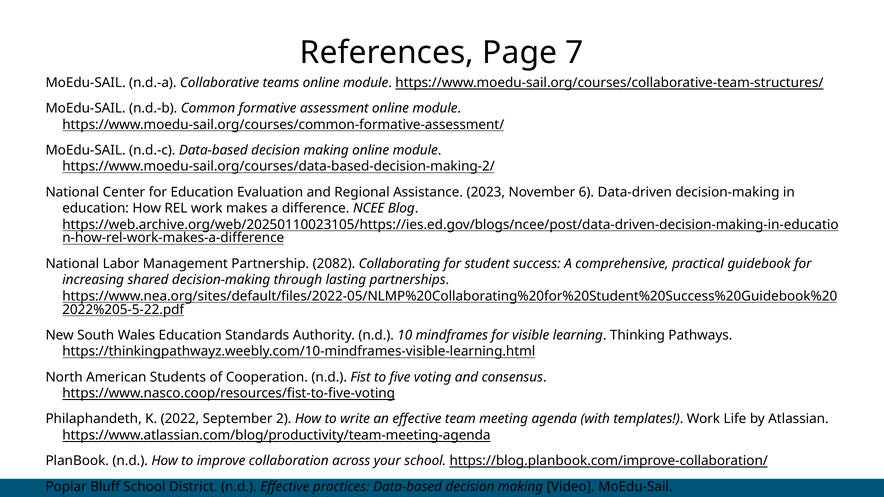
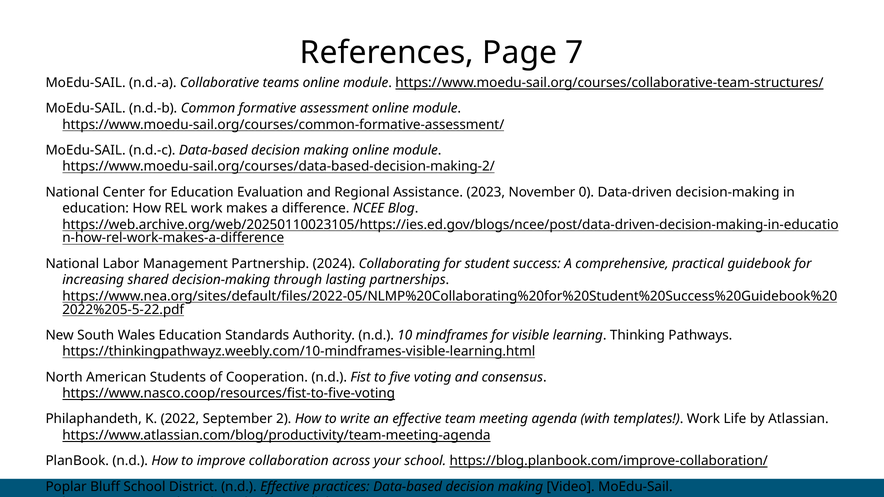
6: 6 -> 0
2082: 2082 -> 2024
